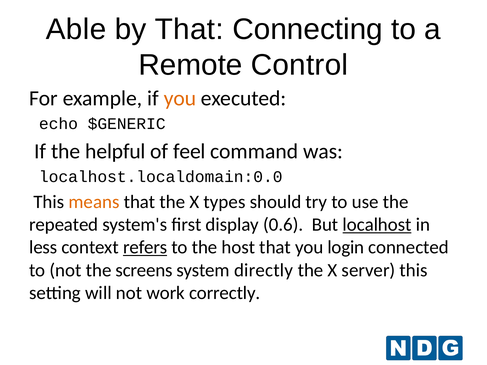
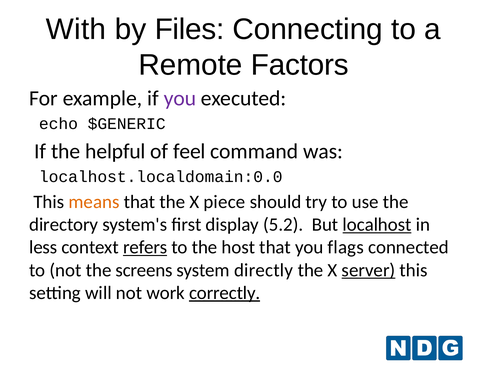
Able: Able -> With
by That: That -> Files
Control: Control -> Factors
you at (180, 98) colour: orange -> purple
types: types -> piece
repeated: repeated -> directory
0.6: 0.6 -> 5.2
login: login -> flags
server underline: none -> present
correctly underline: none -> present
